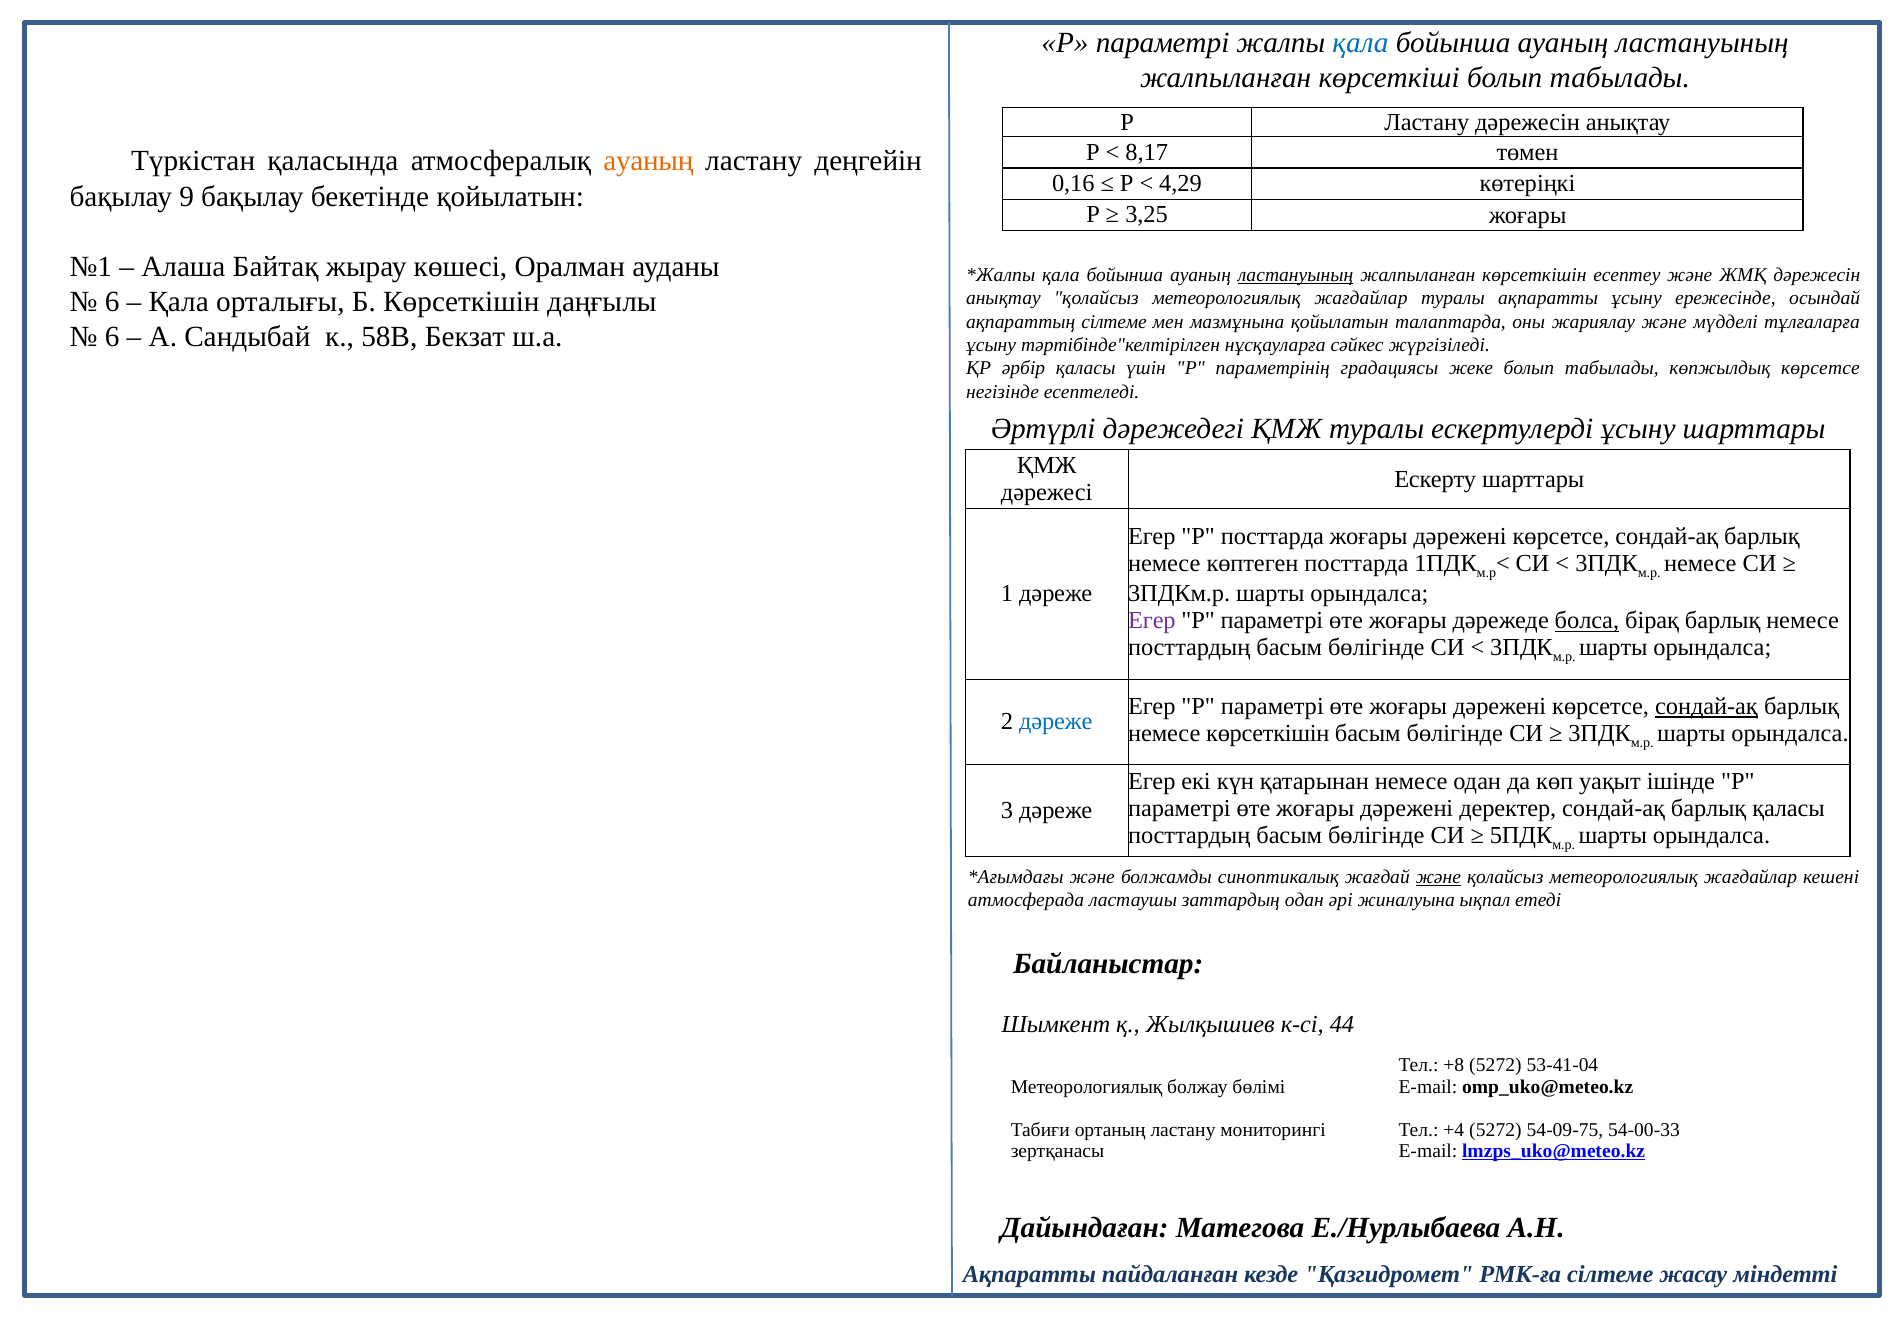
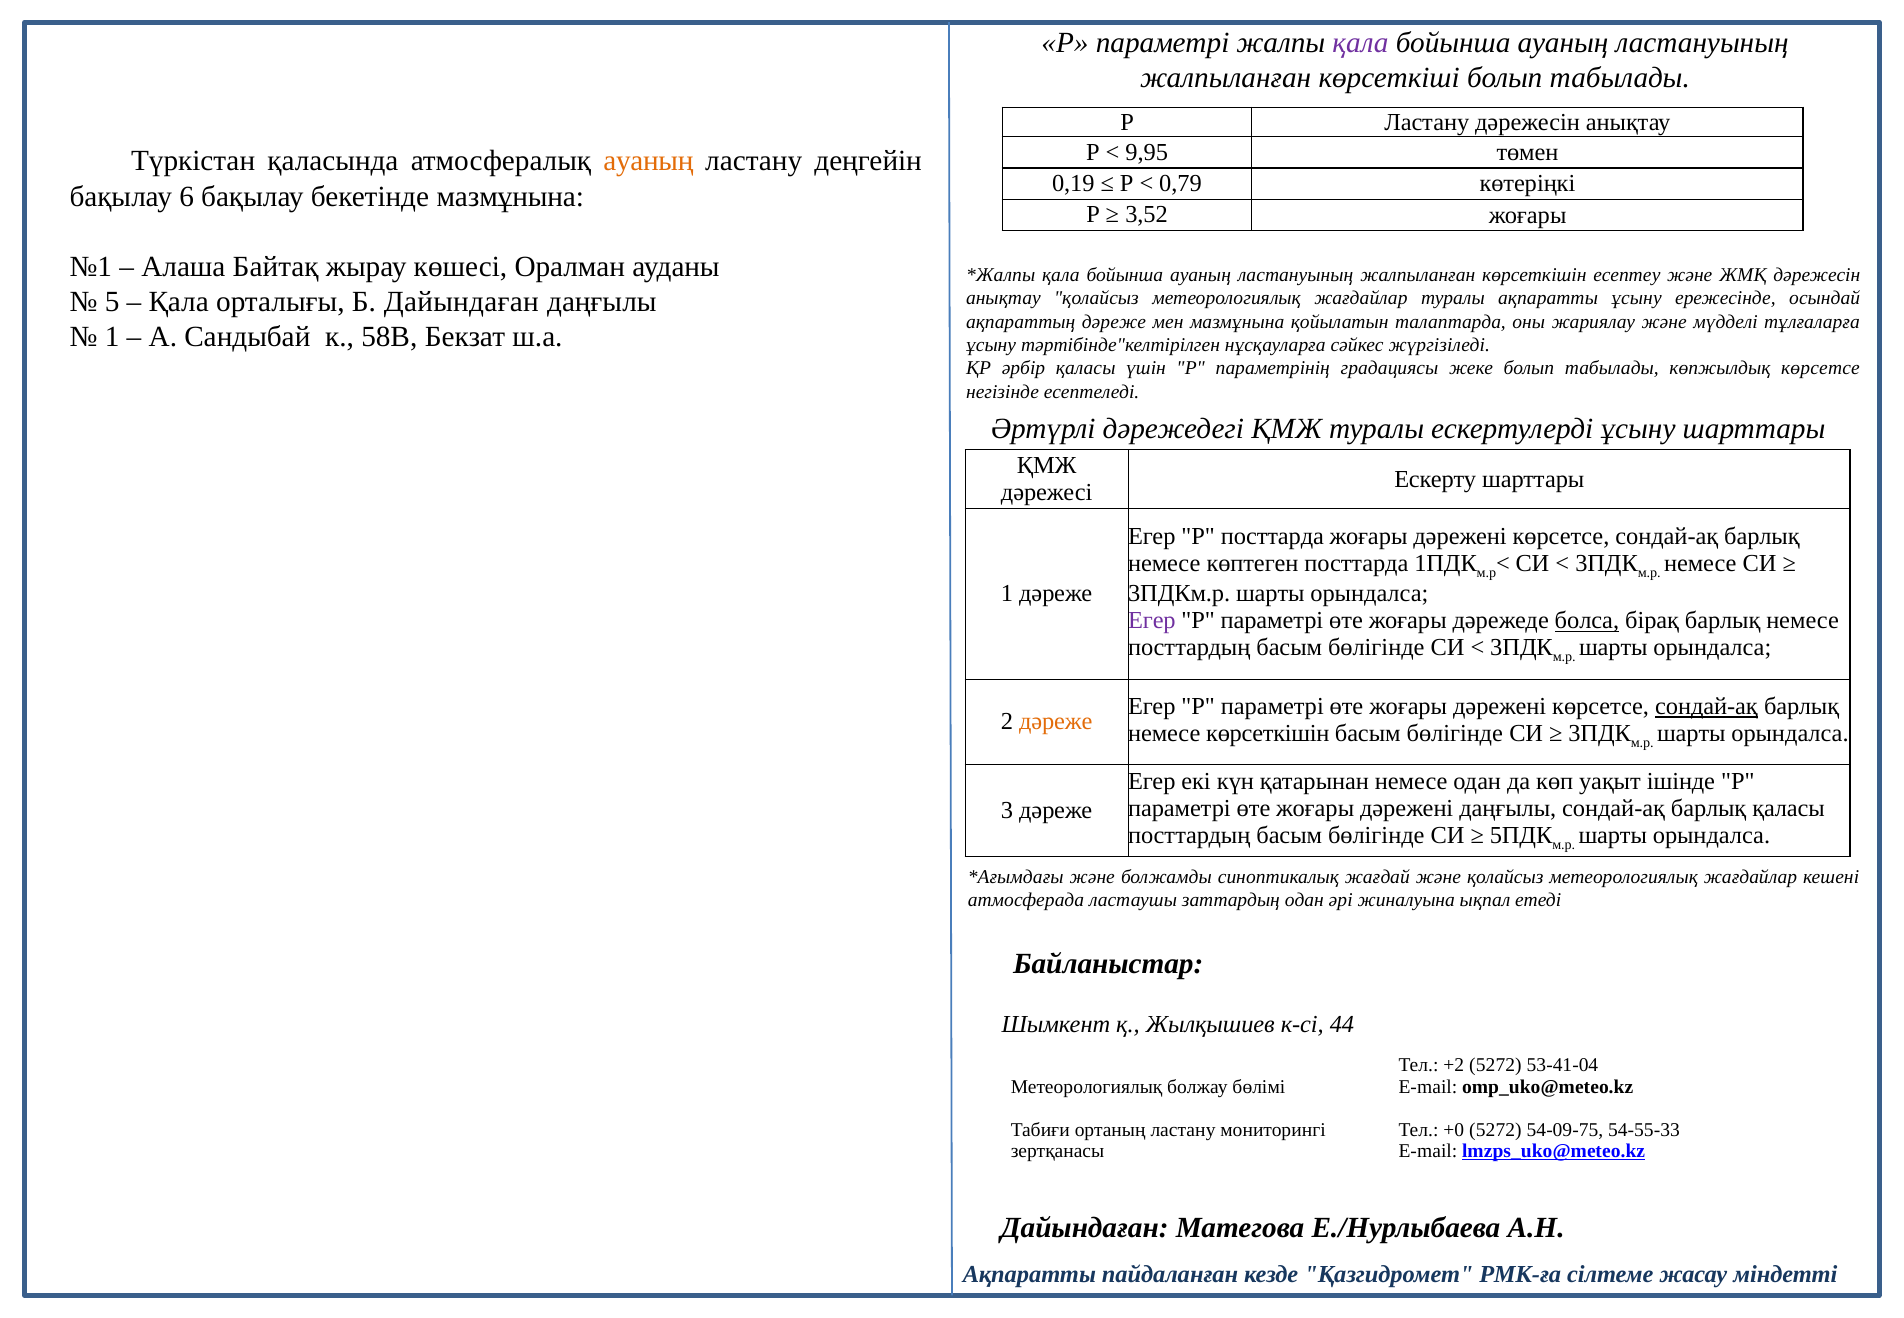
қала at (1360, 43) colour: blue -> purple
8,17: 8,17 -> 9,95
0,16: 0,16 -> 0,19
4,29: 4,29 -> 0,79
9: 9 -> 6
бекетінде қойылатын: қойылатын -> мазмұнына
3,25: 3,25 -> 3,52
ластануының at (1296, 275) underline: present -> none
6 at (112, 302): 6 -> 5
Б Көрсеткішін: Көрсеткішін -> Дайындаған
ақпараттың сілтеме: сілтеме -> дәреже
6 at (112, 337): 6 -> 1
дәреже at (1056, 722) colour: blue -> orange
дәрежені деректер: деректер -> даңғылы
және at (1438, 877) underline: present -> none
+8: +8 -> +2
+4: +4 -> +0
54-00-33: 54-00-33 -> 54-55-33
